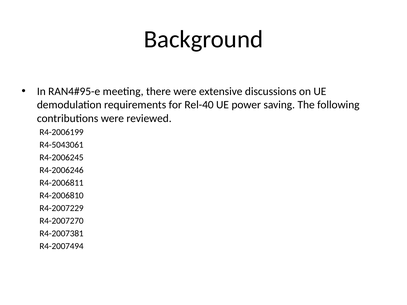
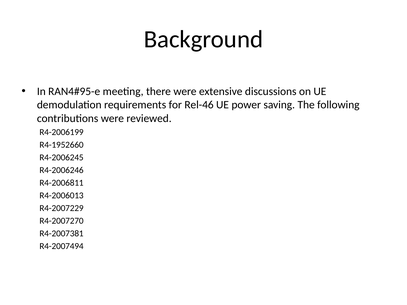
Rel-40: Rel-40 -> Rel-46
R4-5043061: R4-5043061 -> R4-1952660
R4-2006810: R4-2006810 -> R4-2006013
